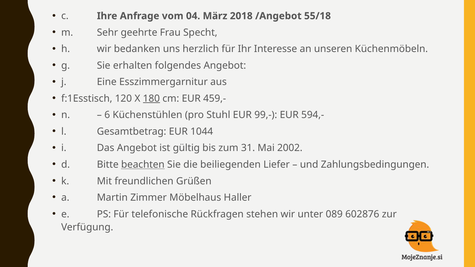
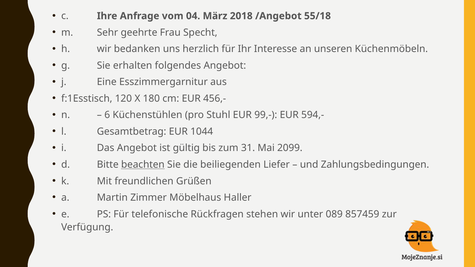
180 underline: present -> none
459,-: 459,- -> 456,-
2002: 2002 -> 2099
602876: 602876 -> 857459
